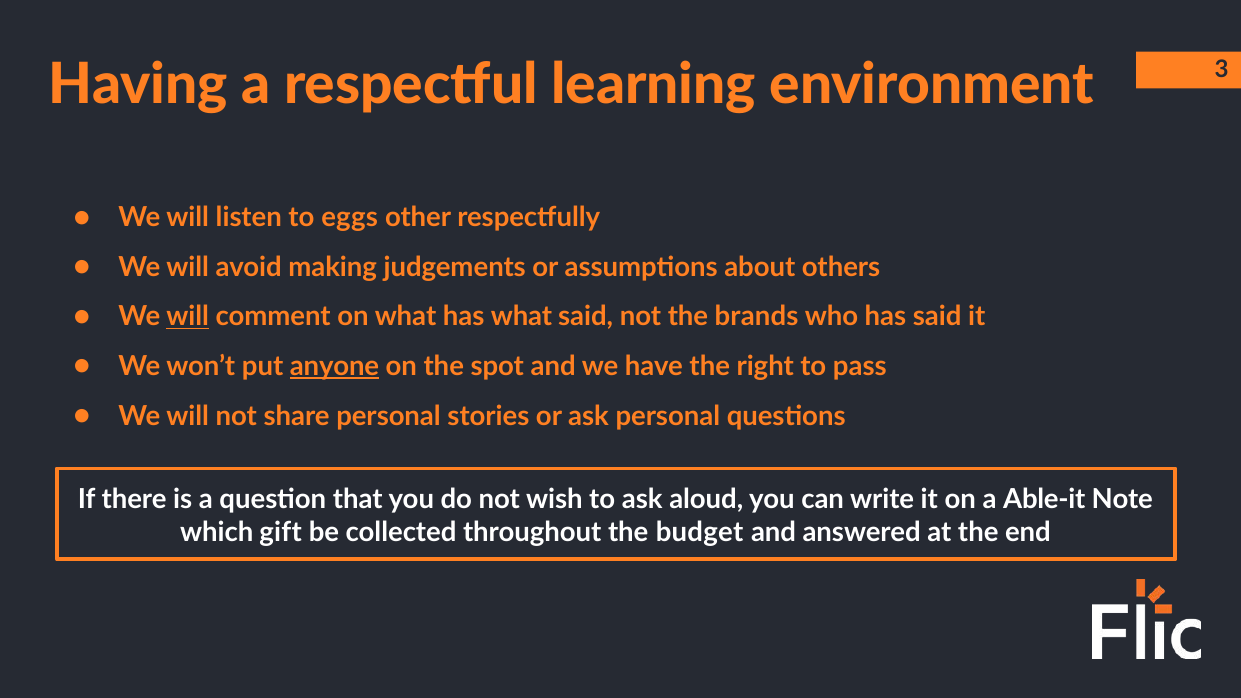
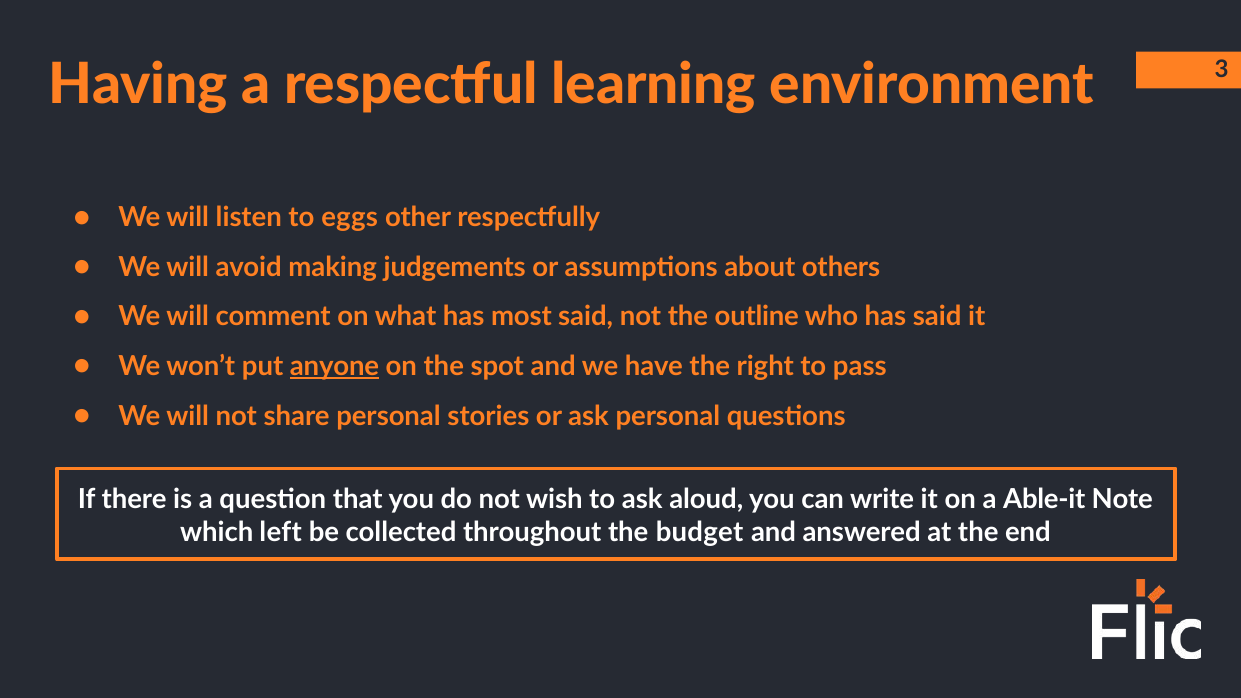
will at (188, 317) underline: present -> none
has what: what -> most
brands: brands -> outline
gift: gift -> left
